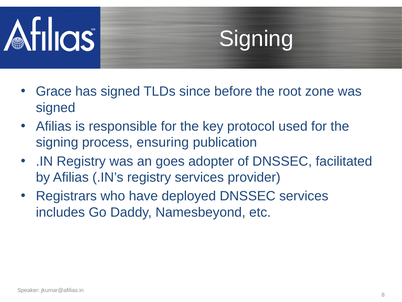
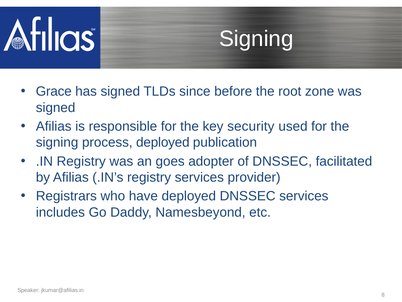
protocol: protocol -> security
process ensuring: ensuring -> deployed
